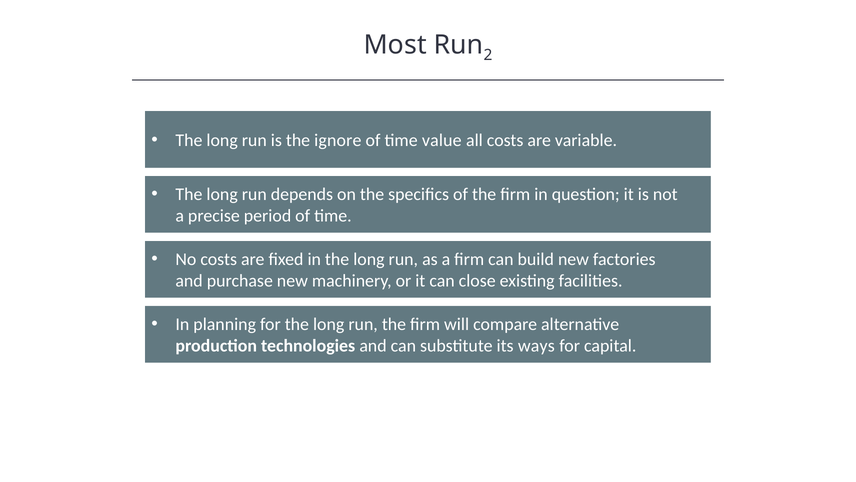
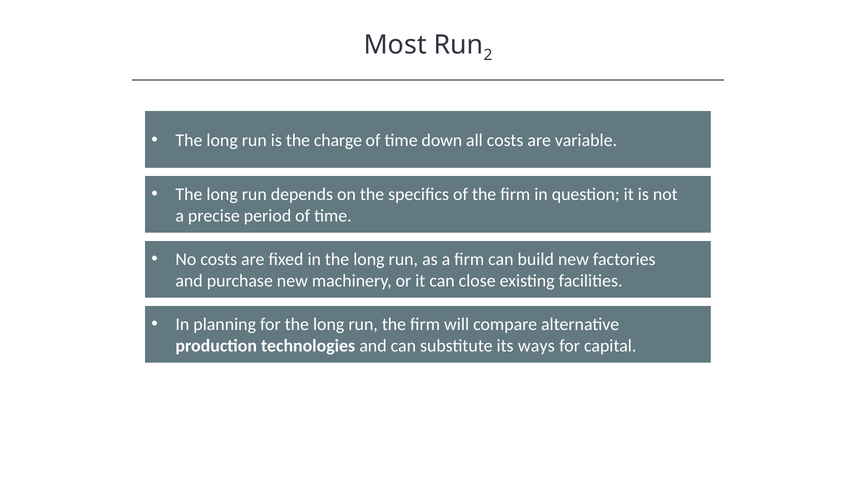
ignore: ignore -> charge
value: value -> down
